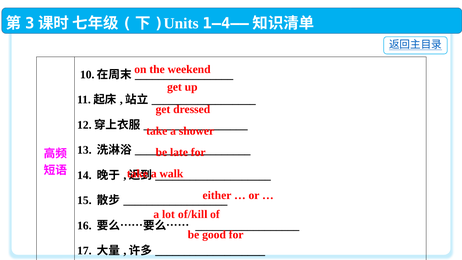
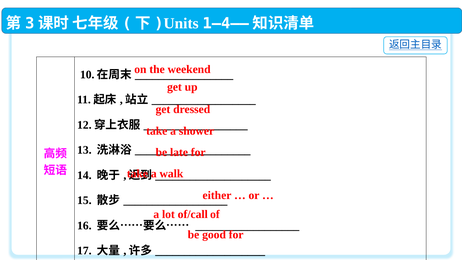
of/kill: of/kill -> of/call
